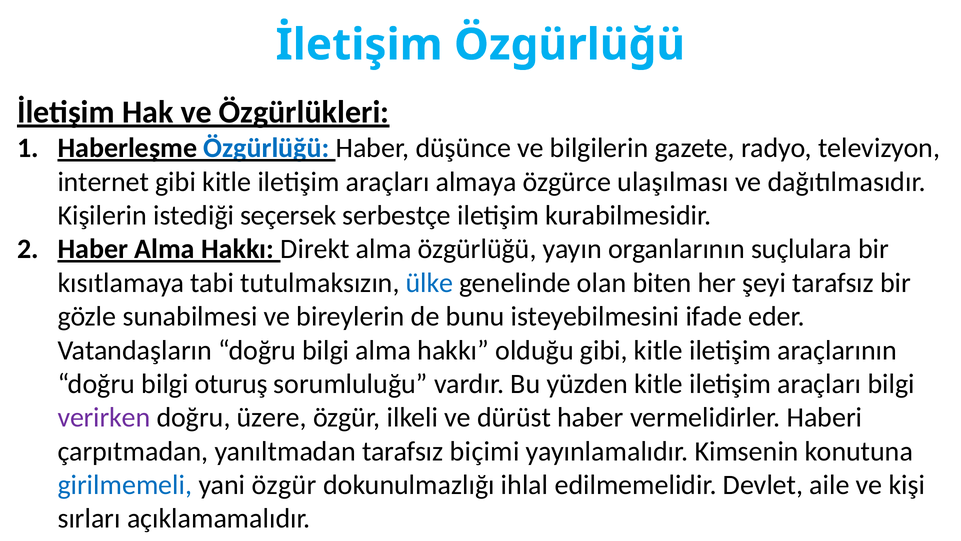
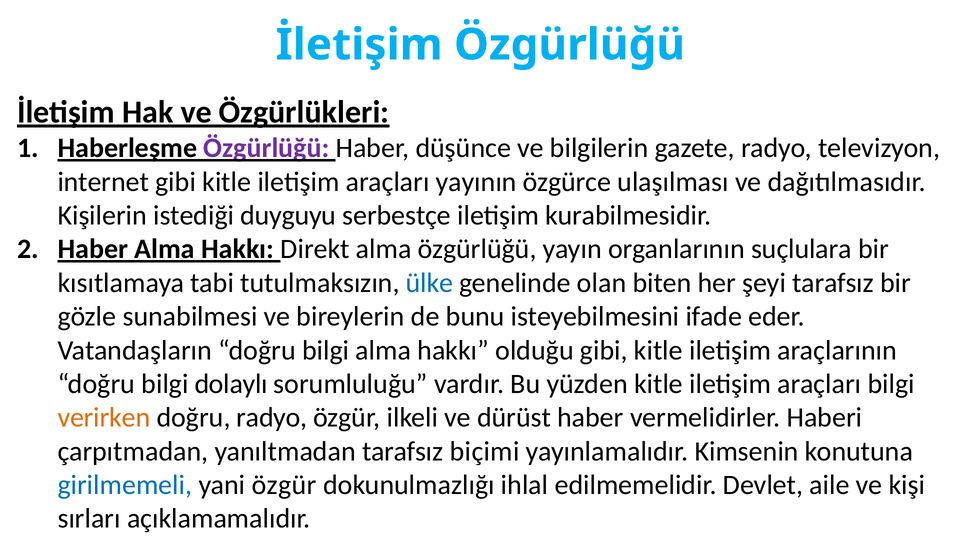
Özgürlüğü at (266, 148) colour: blue -> purple
almaya: almaya -> yayının
seçersek: seçersek -> duyguyu
oturuş: oturuş -> dolaylı
verirken colour: purple -> orange
doğru üzere: üzere -> radyo
